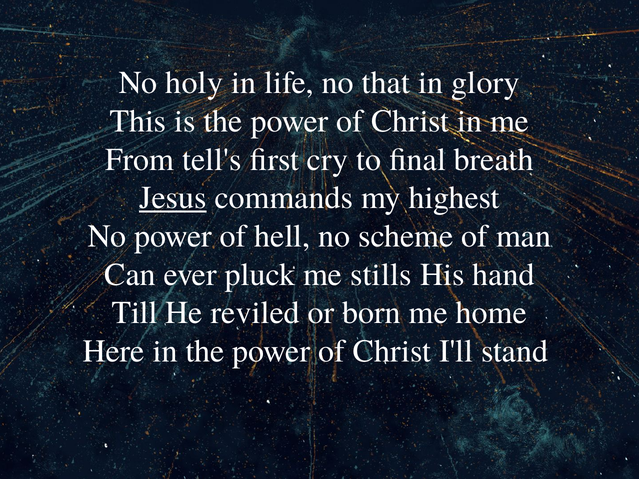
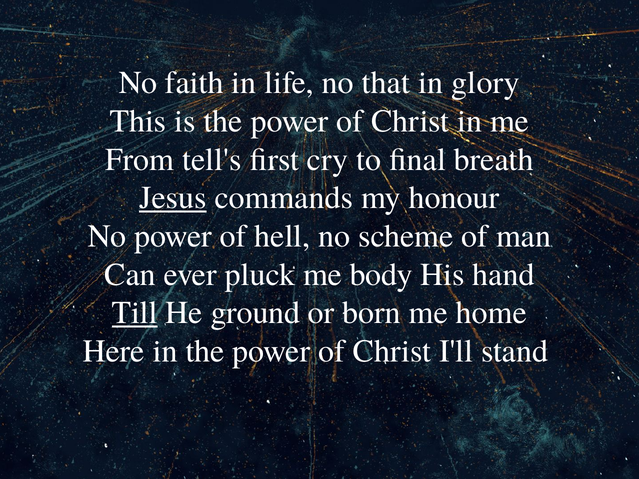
holy: holy -> faith
highest: highest -> honour
stills: stills -> body
Till underline: none -> present
reviled: reviled -> ground
